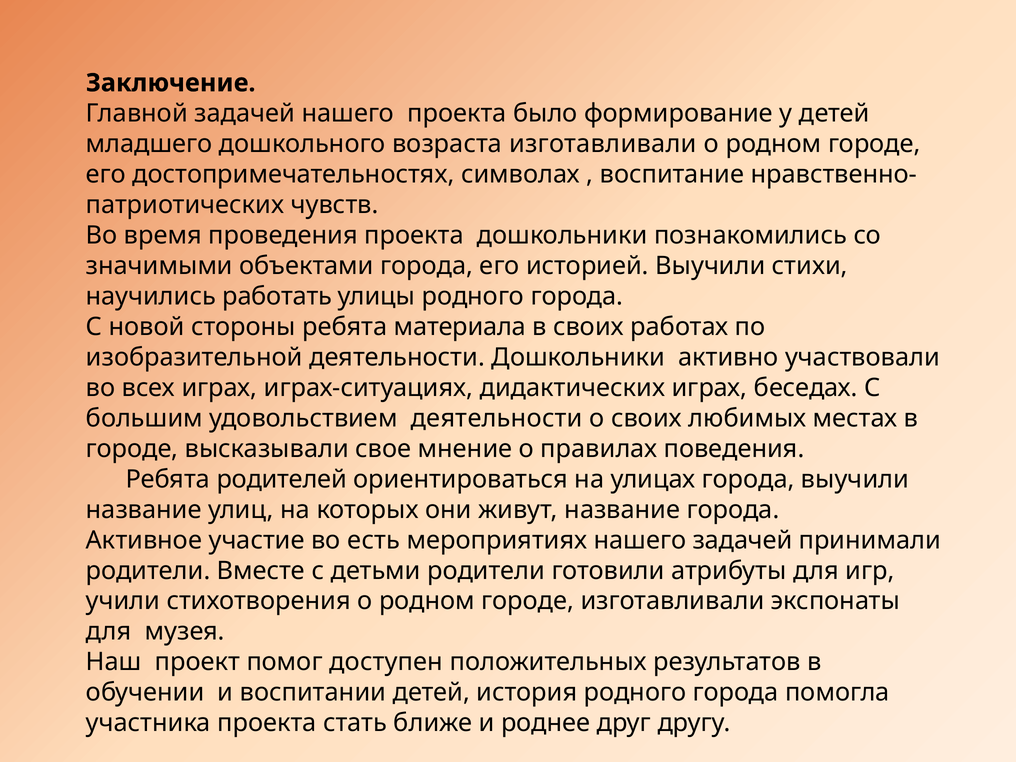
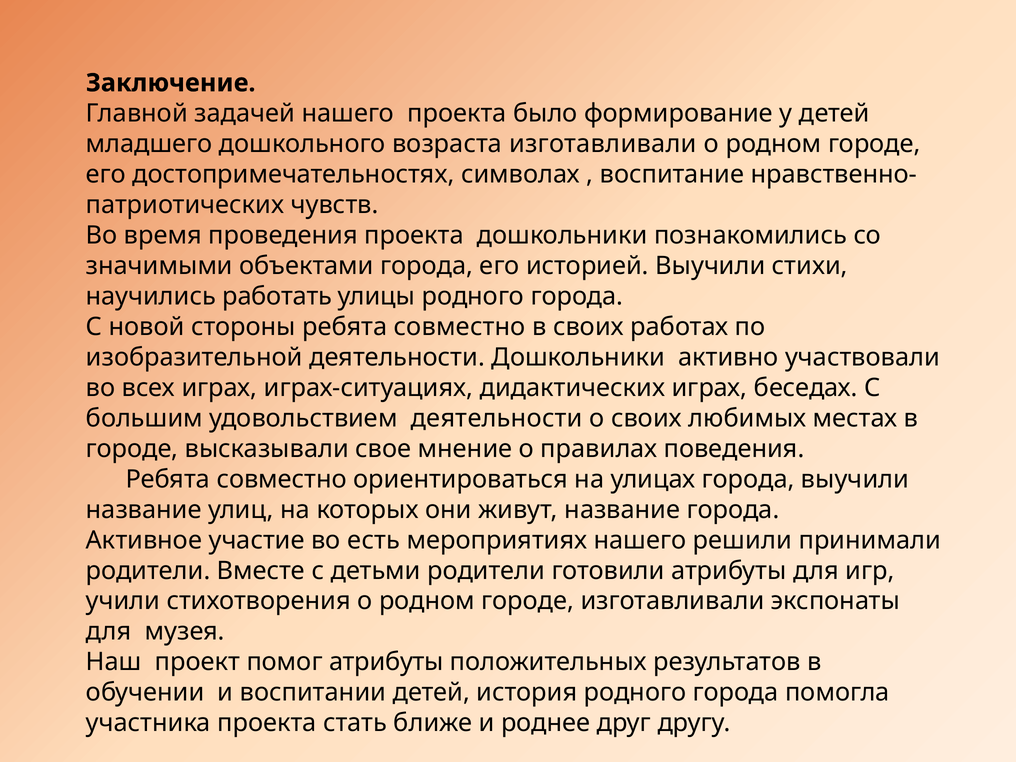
стороны ребята материала: материала -> совместно
родителей at (282, 479): родителей -> совместно
нашего задачей: задачей -> решили
помог доступен: доступен -> атрибуты
